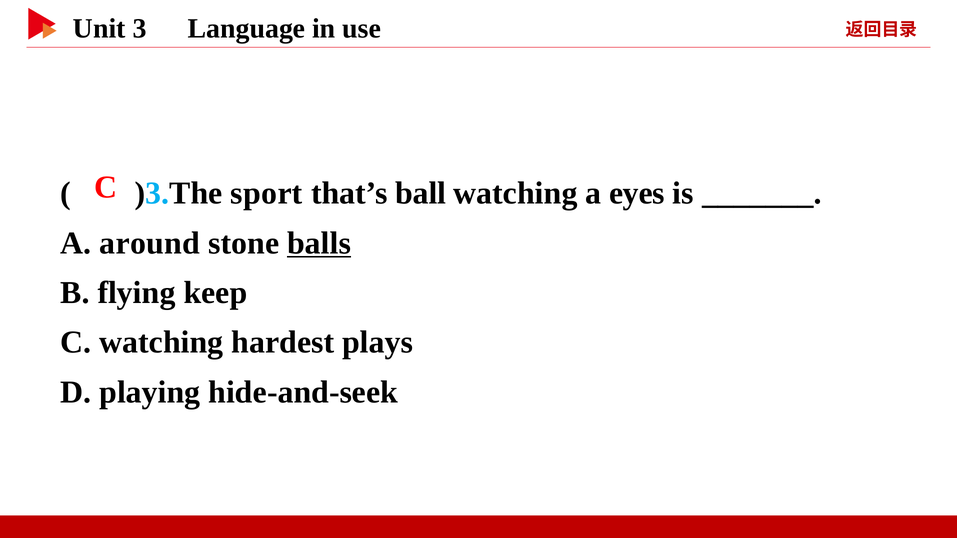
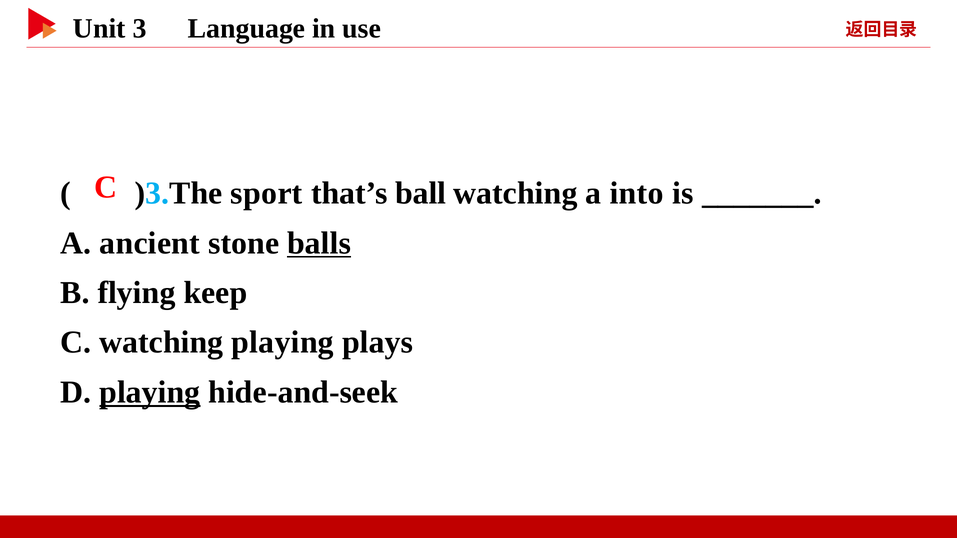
eyes: eyes -> into
around: around -> ancient
watching hardest: hardest -> playing
playing at (150, 392) underline: none -> present
